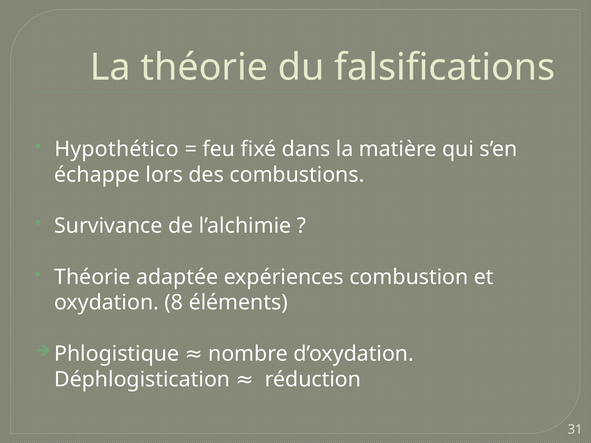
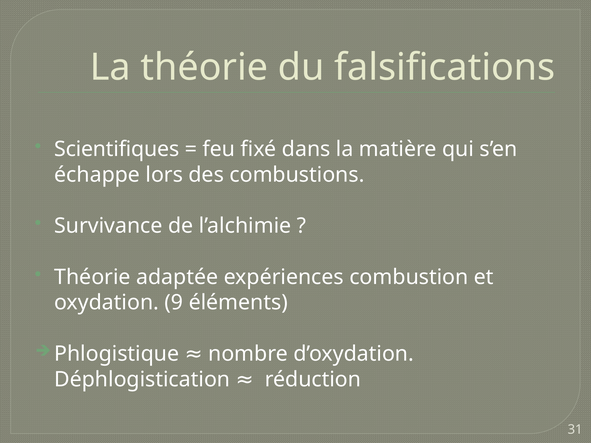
Hypothético: Hypothético -> Scientifiques
8: 8 -> 9
